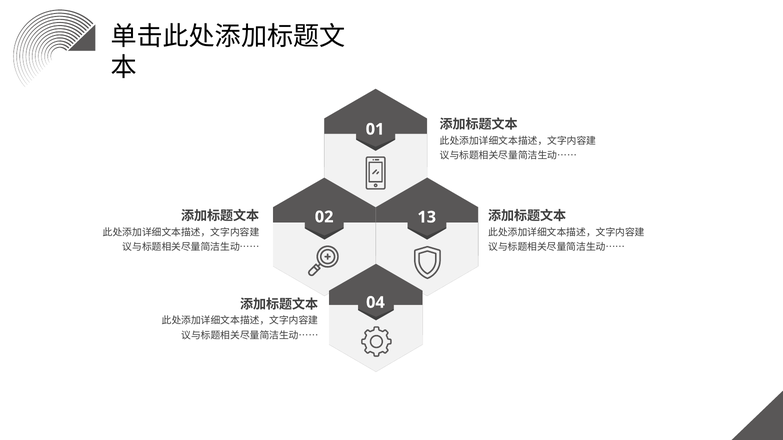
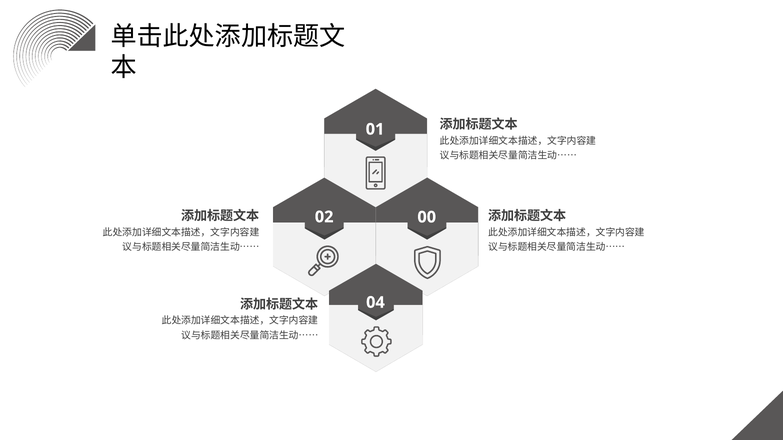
13: 13 -> 00
